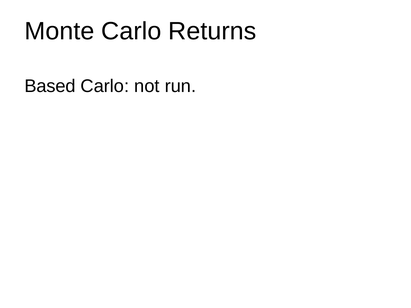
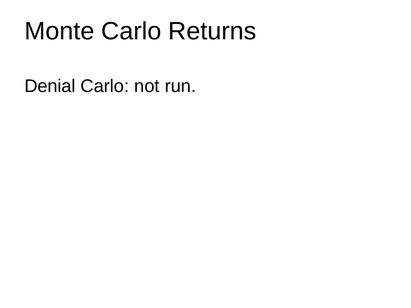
Based: Based -> Denial
